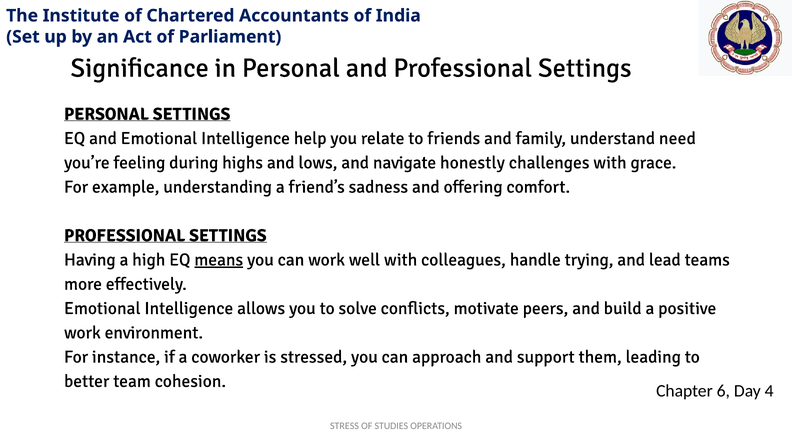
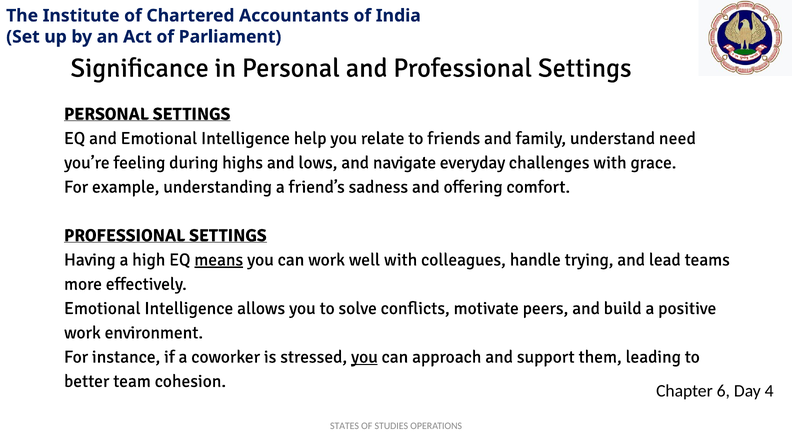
honestly: honestly -> everyday
you at (364, 356) underline: none -> present
STRESS: STRESS -> STATES
